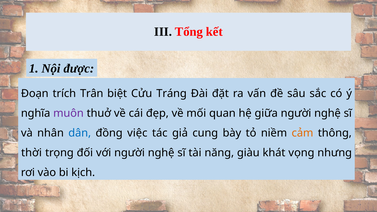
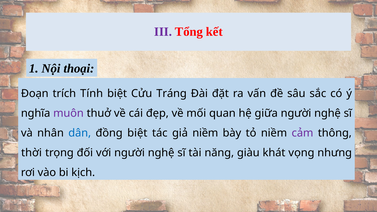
III colour: black -> purple
được: được -> thoại
Trân: Trân -> Tính
đồng việc: việc -> biệt
giả cung: cung -> niềm
cảm colour: orange -> purple
